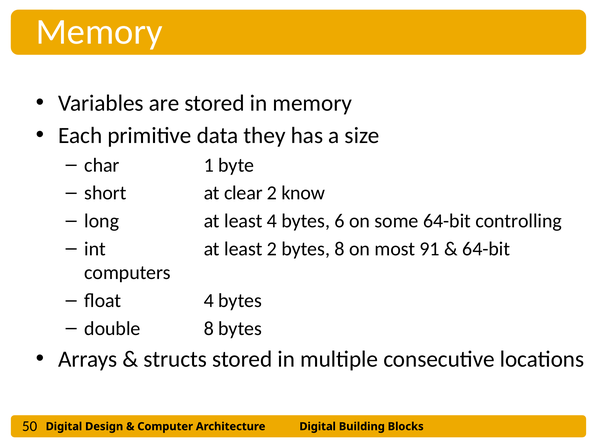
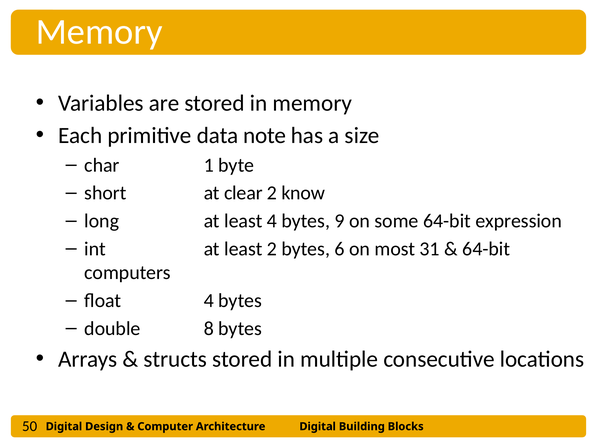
they: they -> note
6: 6 -> 9
controlling: controlling -> expression
bytes 8: 8 -> 6
91: 91 -> 31
